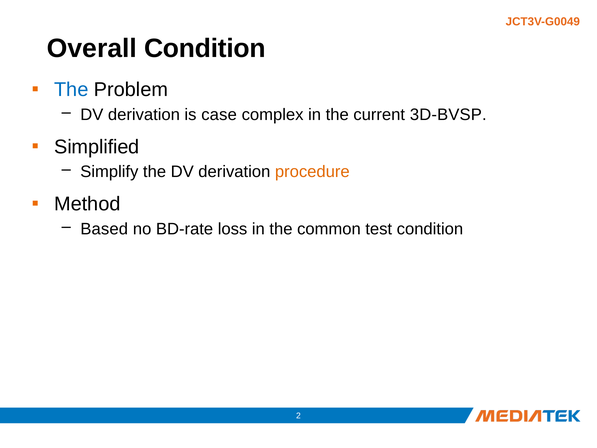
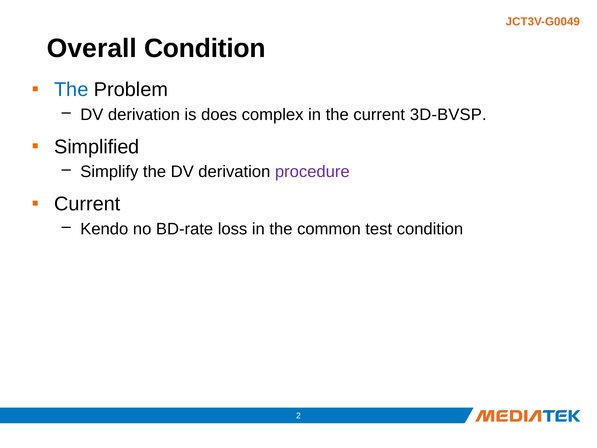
case: case -> does
procedure colour: orange -> purple
Method at (87, 204): Method -> Current
Based: Based -> Kendo
